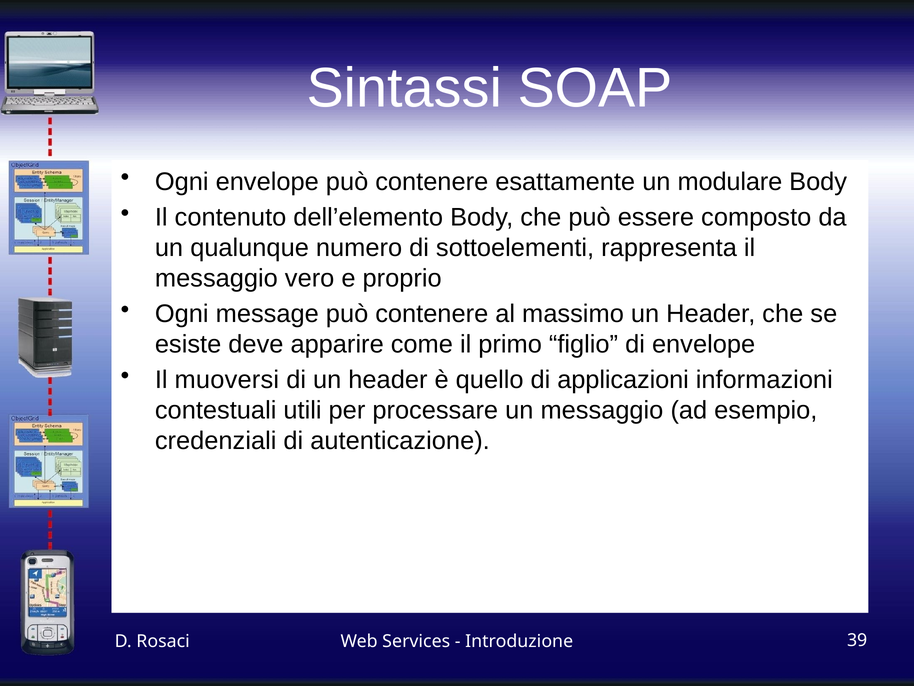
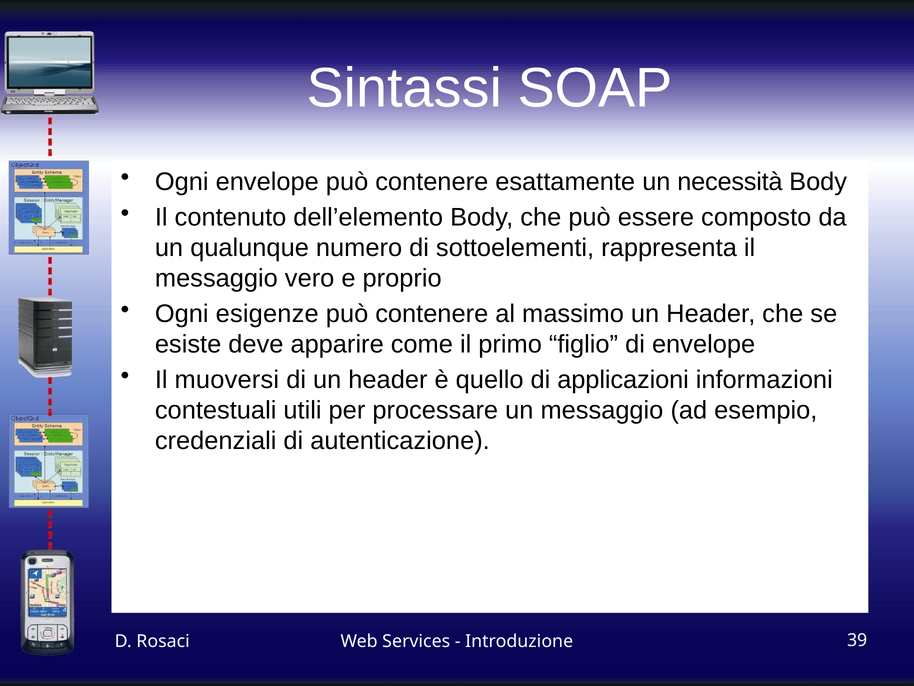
modulare: modulare -> necessità
message: message -> esigenze
